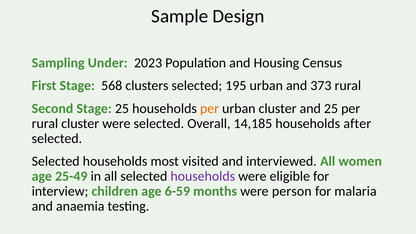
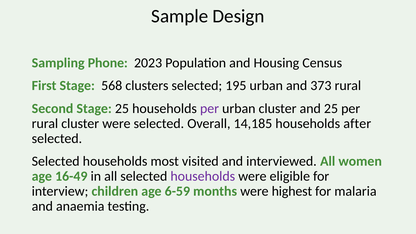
Under: Under -> Phone
per at (210, 109) colour: orange -> purple
25-49: 25-49 -> 16-49
person: person -> highest
